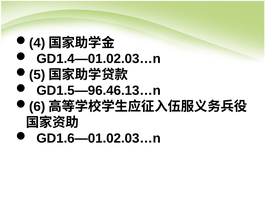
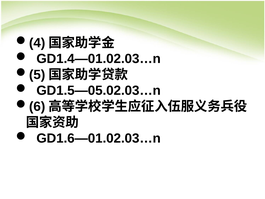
GD1.5—96.46.13…n: GD1.5—96.46.13…n -> GD1.5—05.02.03…n
